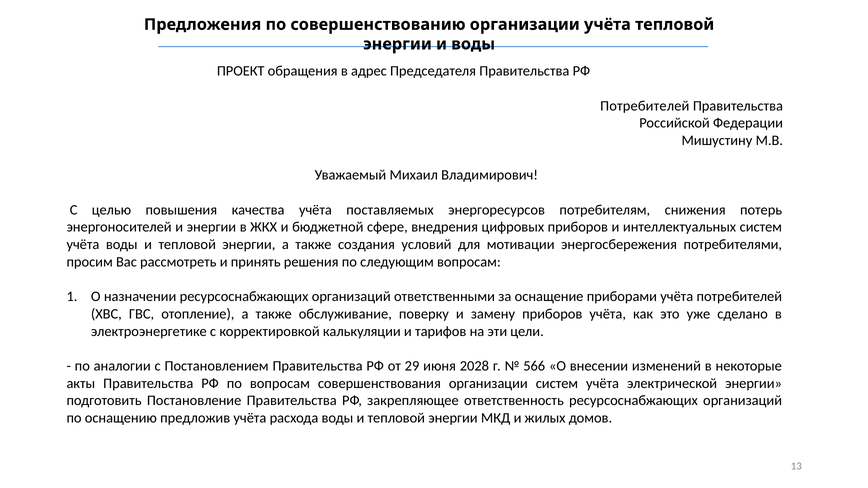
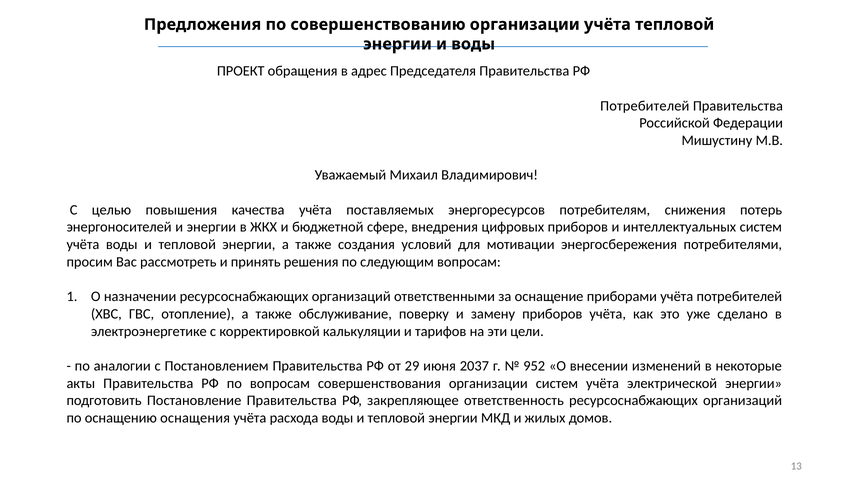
2028: 2028 -> 2037
566: 566 -> 952
предложив: предложив -> оснащения
